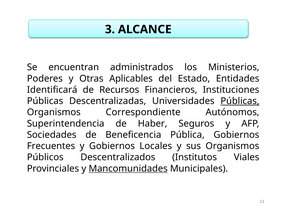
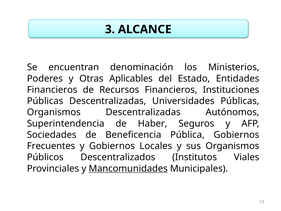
administrados: administrados -> denominación
Identificará at (52, 90): Identificará -> Financieros
Públicas at (240, 101) underline: present -> none
Organismos Correspondiente: Correspondiente -> Descentralizadas
